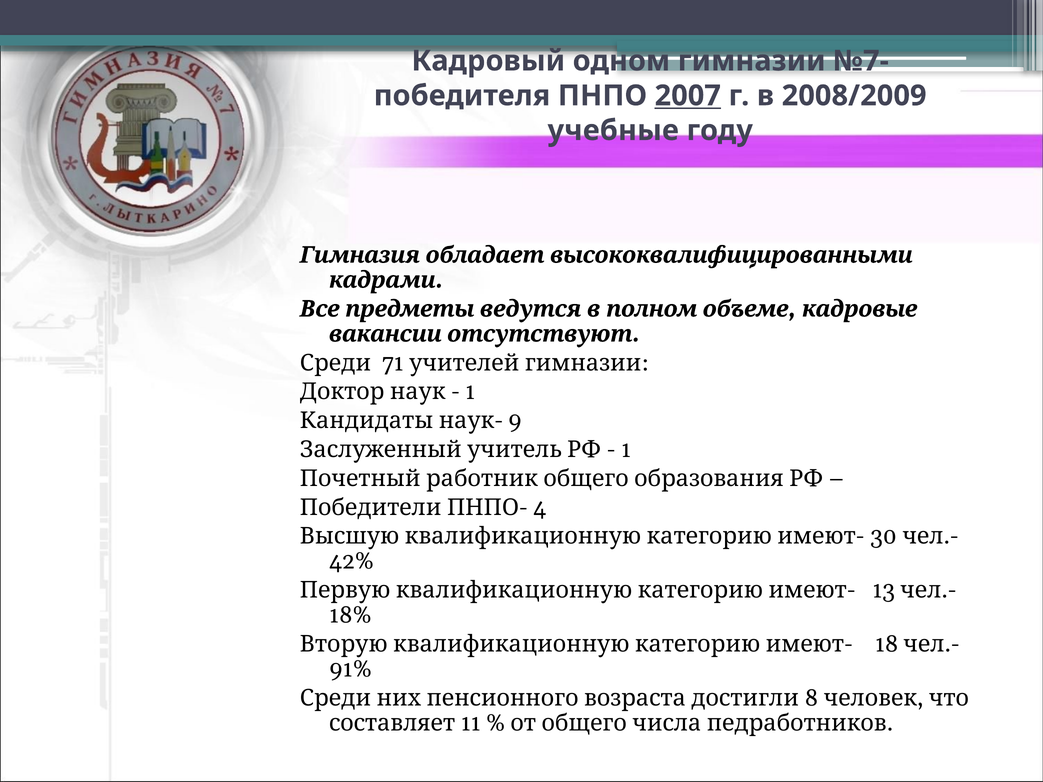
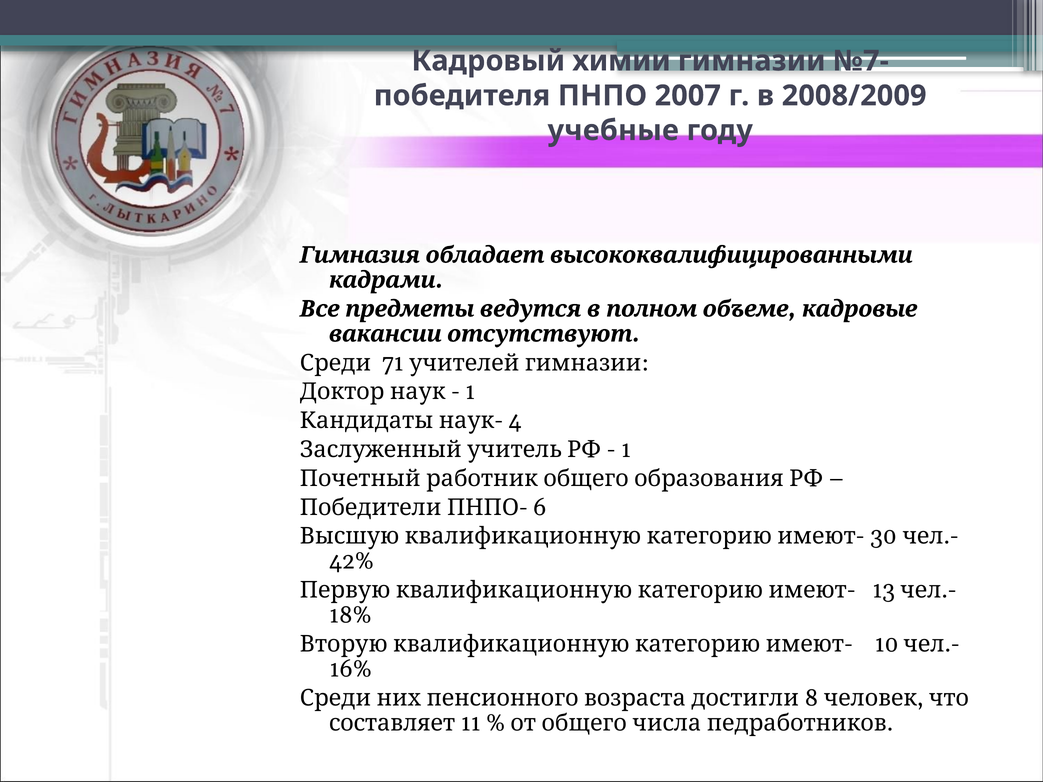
одном: одном -> химии
2007 underline: present -> none
9: 9 -> 4
4: 4 -> 6
18: 18 -> 10
91%: 91% -> 16%
